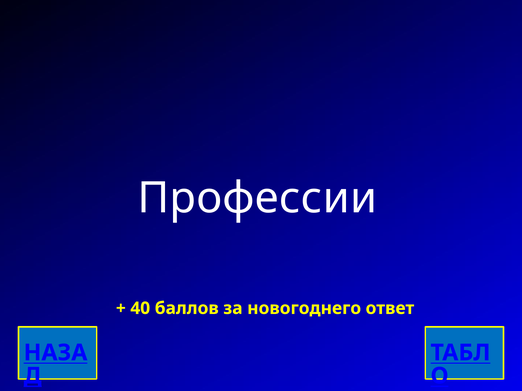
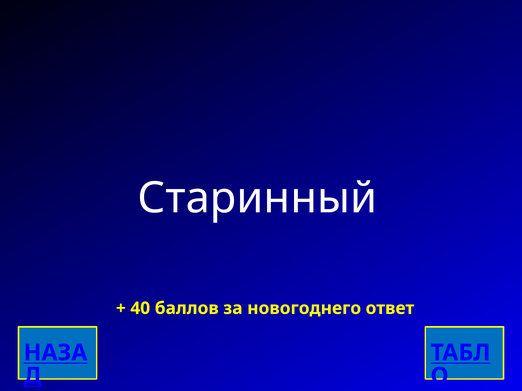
Профессии: Профессии -> Старинный
